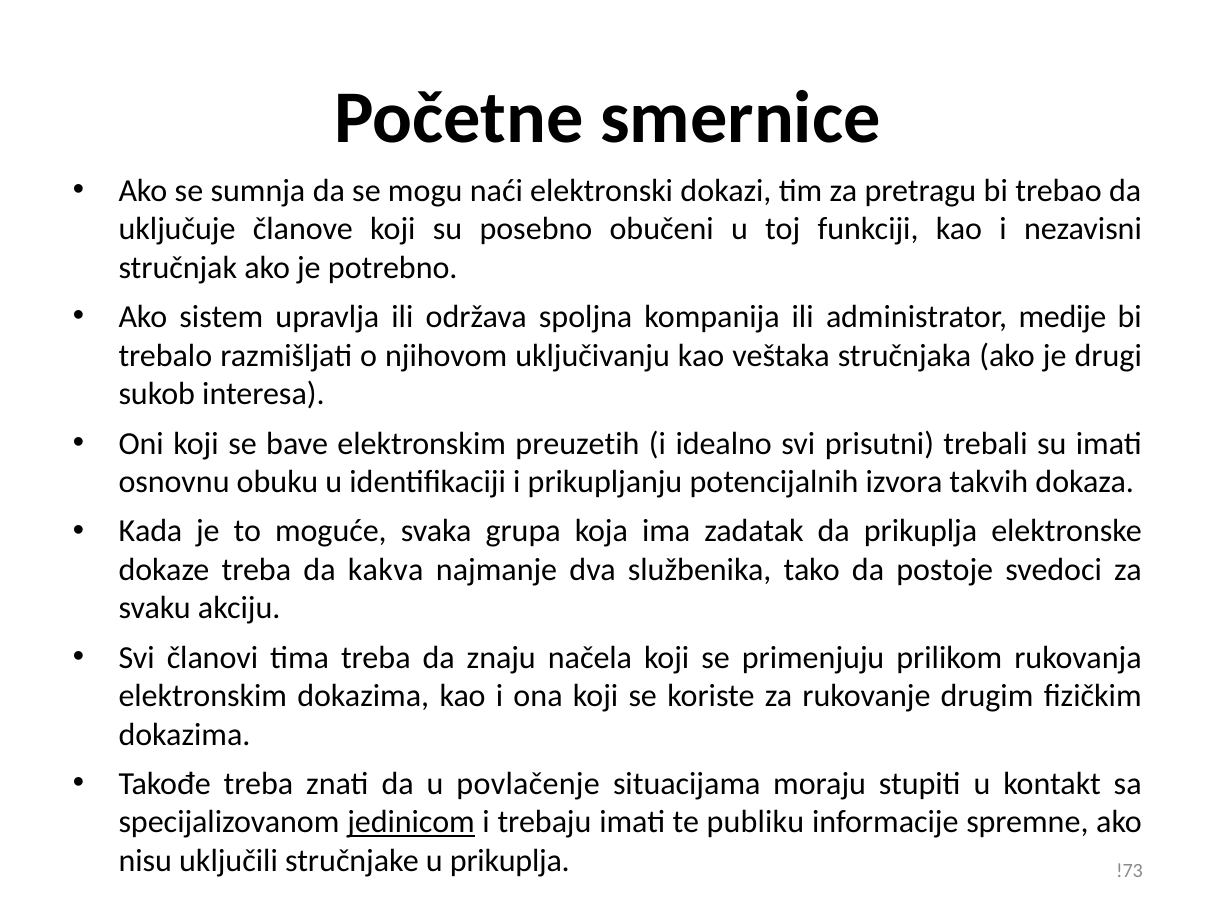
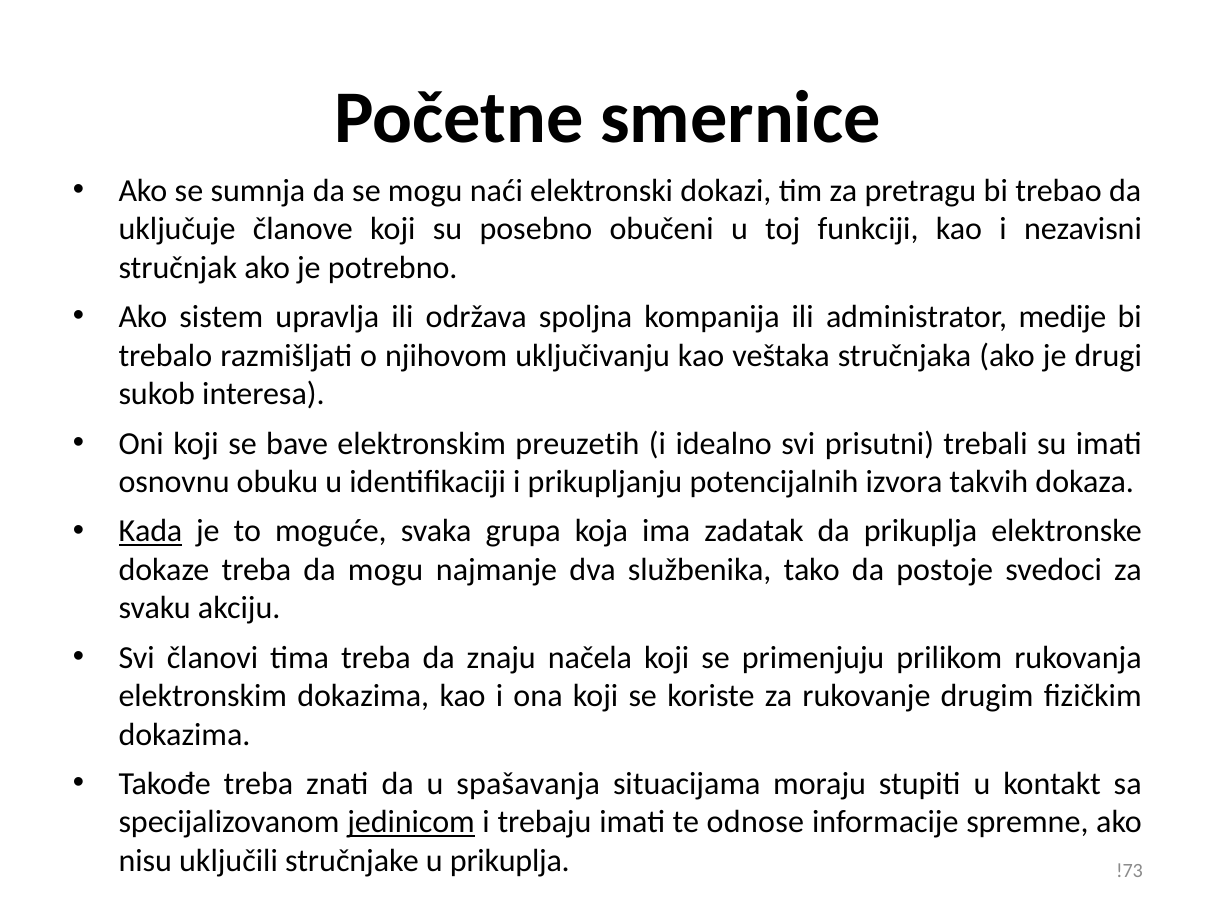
Kada underline: none -> present
da kakva: kakva -> mogu
povlačenje: povlačenje -> spašavanja
publiku: publiku -> odnose
